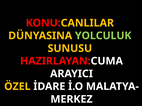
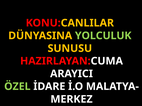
ÖZEL colour: yellow -> light green
